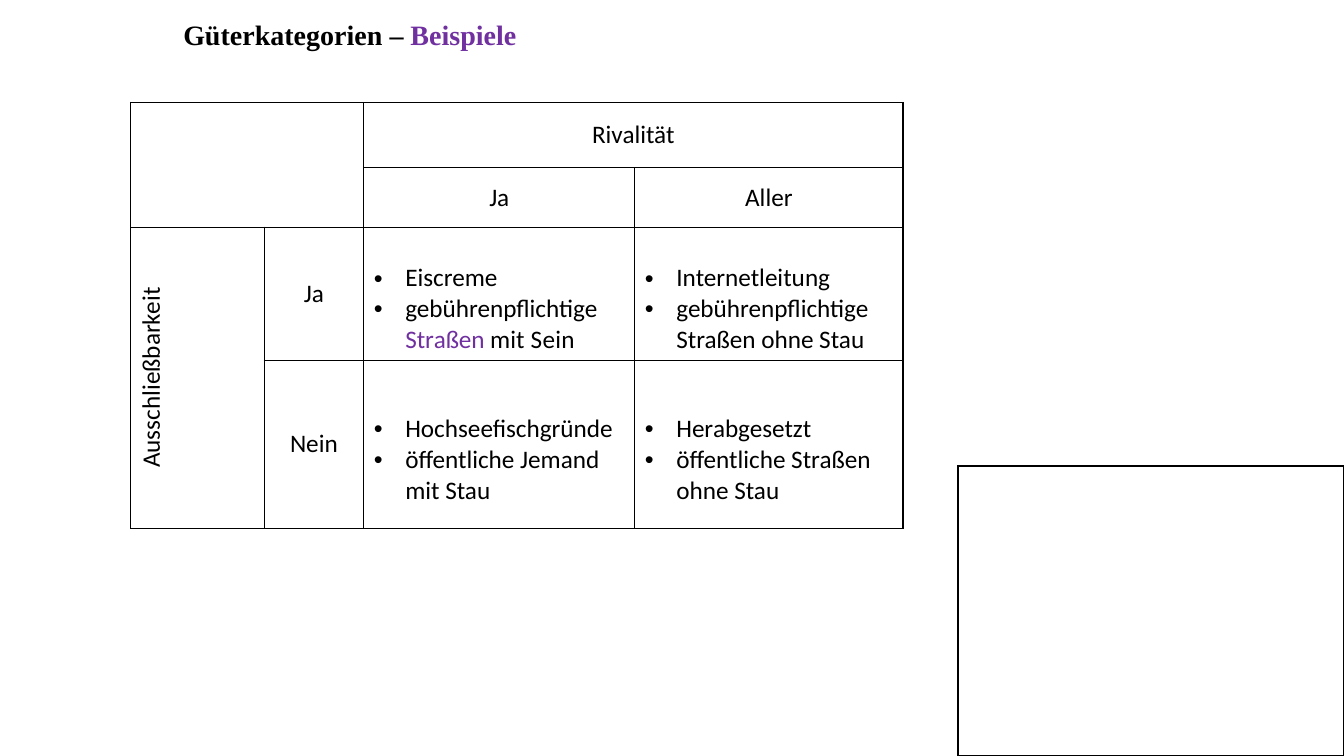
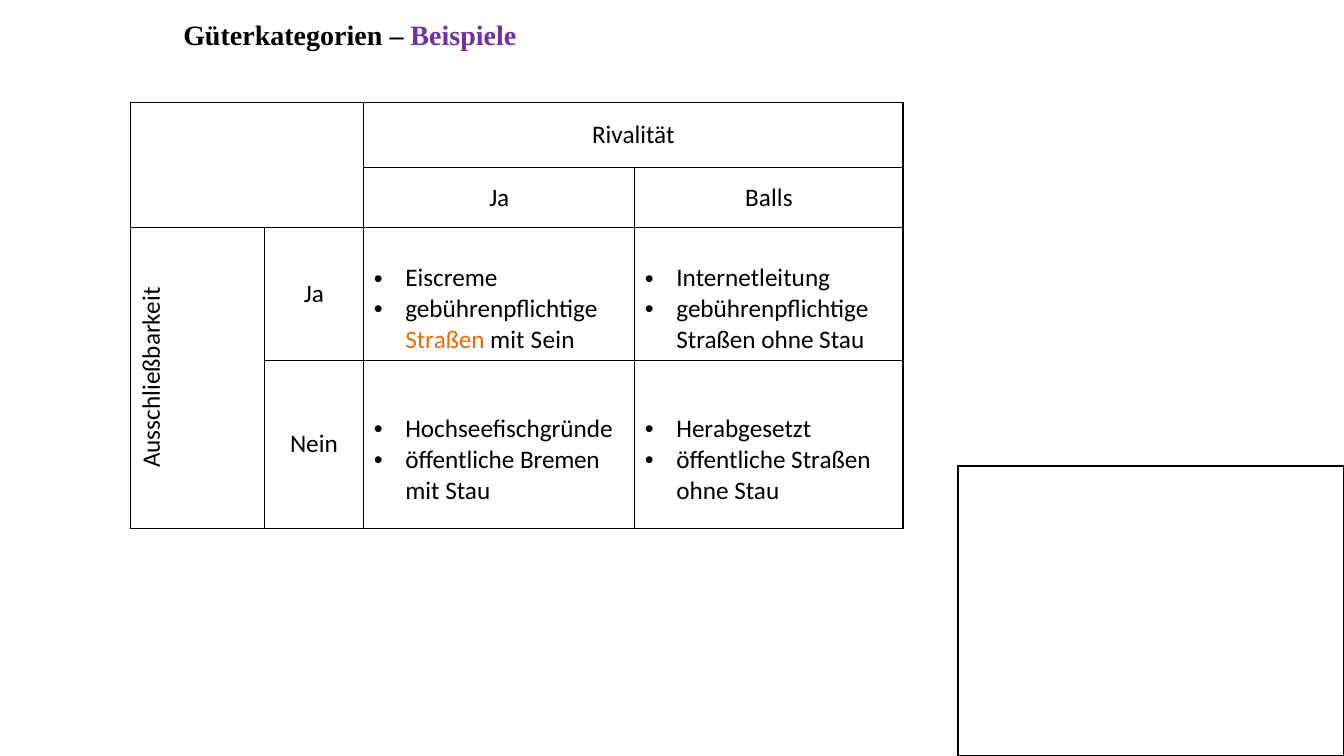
Aller: Aller -> Balls
Straßen at (445, 340) colour: purple -> orange
Jemand: Jemand -> Bremen
